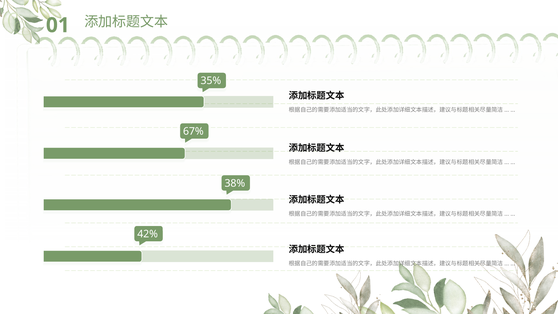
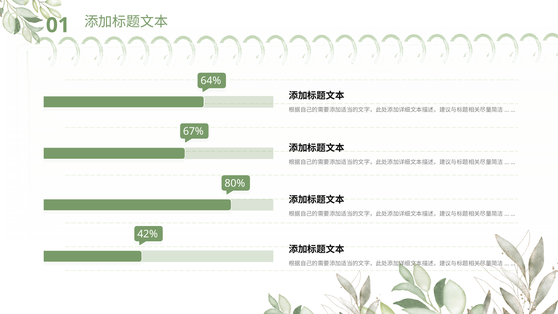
35%: 35% -> 64%
38%: 38% -> 80%
